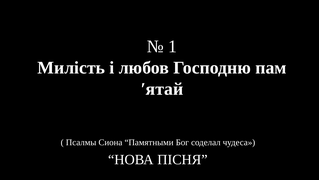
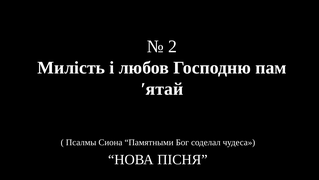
1: 1 -> 2
